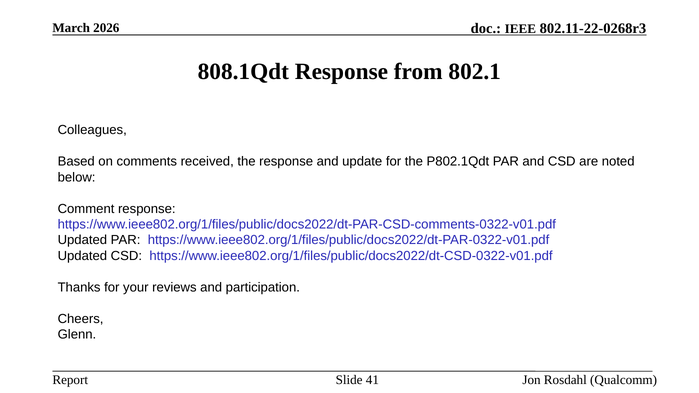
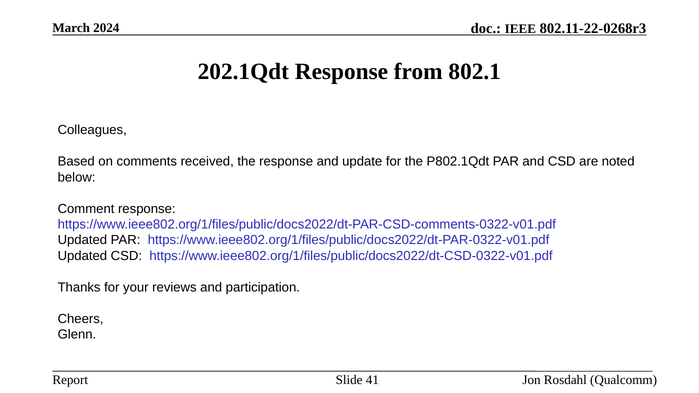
2026: 2026 -> 2024
808.1Qdt: 808.1Qdt -> 202.1Qdt
